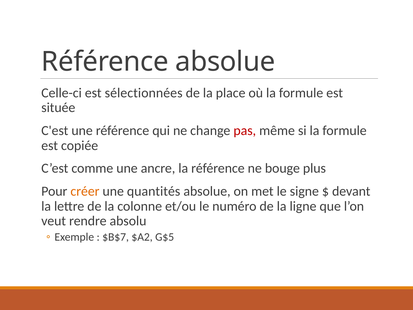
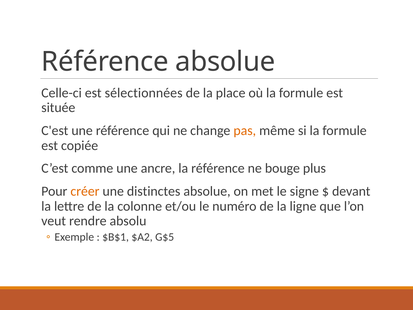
pas colour: red -> orange
quantités: quantités -> distinctes
$B$7: $B$7 -> $B$1
